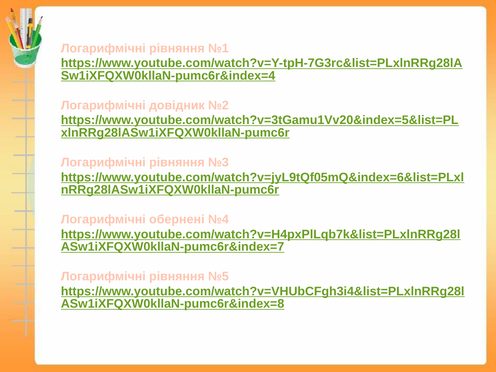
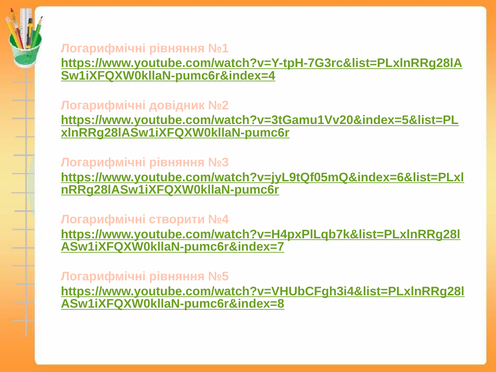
обернені: обернені -> створити
